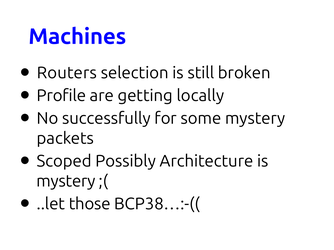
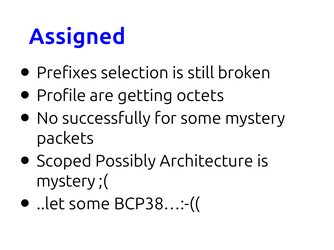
Machines: Machines -> Assigned
Routers: Routers -> Prefixes
locally: locally -> octets
..let those: those -> some
